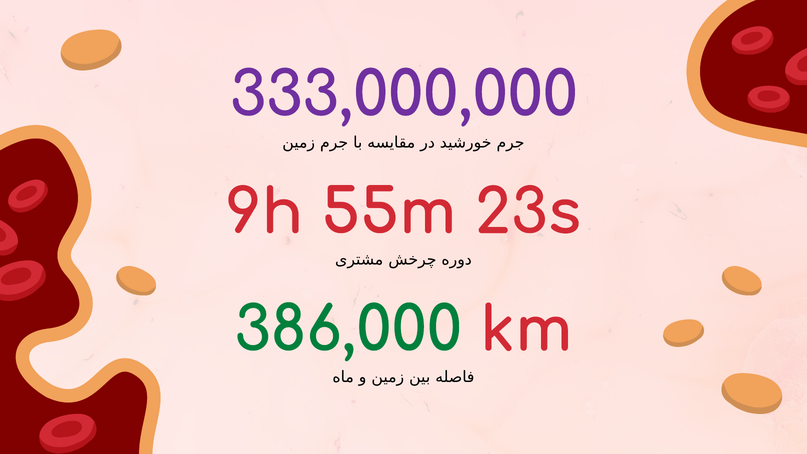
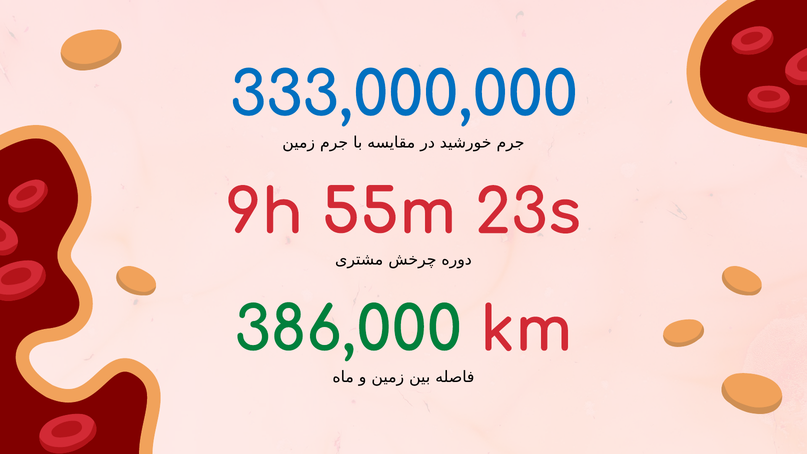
333,000,000 colour: purple -> blue
